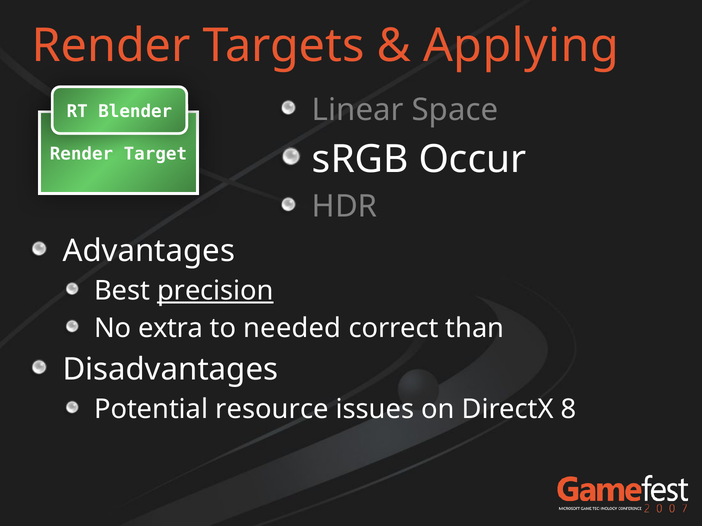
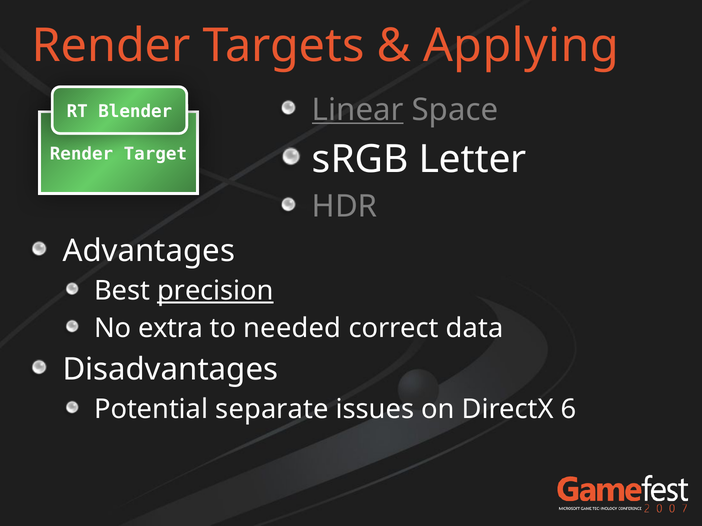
Linear underline: none -> present
Occur: Occur -> Letter
than: than -> data
resource: resource -> separate
8: 8 -> 6
